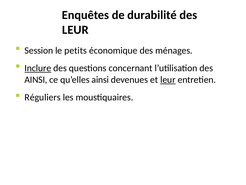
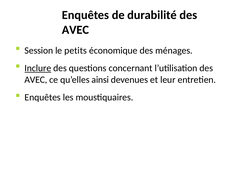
LEUR at (75, 30): LEUR -> AVEC
AINSI at (36, 79): AINSI -> AVEC
leur at (168, 79) underline: present -> none
Réguliers at (43, 97): Réguliers -> Enquêtes
